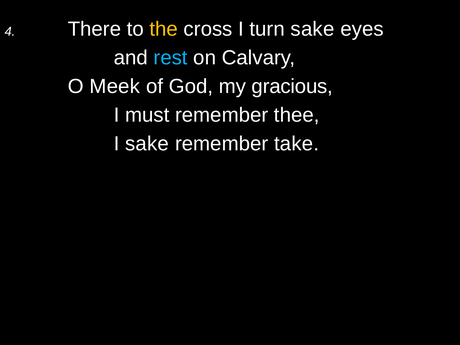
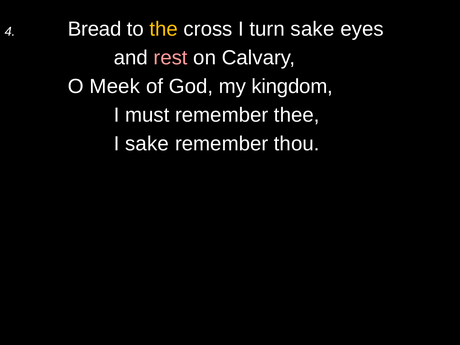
There: There -> Bread
rest colour: light blue -> pink
gracious: gracious -> kingdom
take: take -> thou
